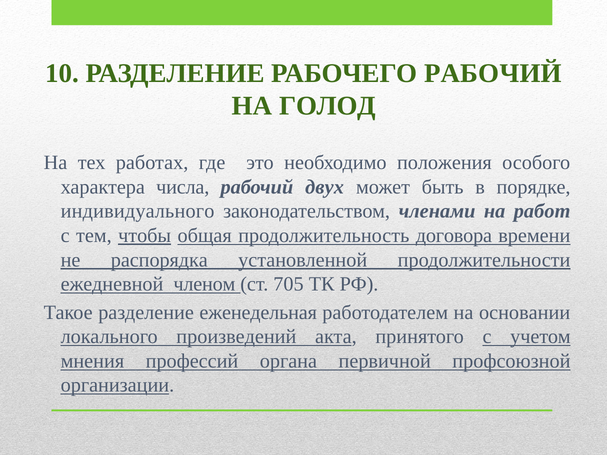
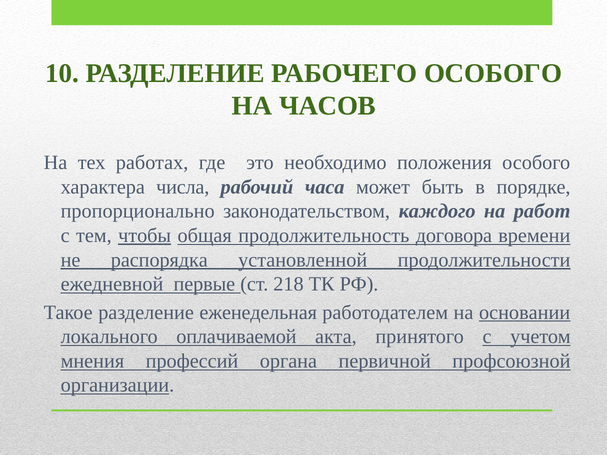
РАБОЧЕГО РАБОЧИЙ: РАБОЧИЙ -> ОСОБОГО
ГОЛОД: ГОЛОД -> ЧАСОВ
двух: двух -> часа
индивидуального: индивидуального -> пропорционально
членами: членами -> каждого
членом: членом -> первые
705: 705 -> 218
основании underline: none -> present
произведений: произведений -> оплачиваемой
